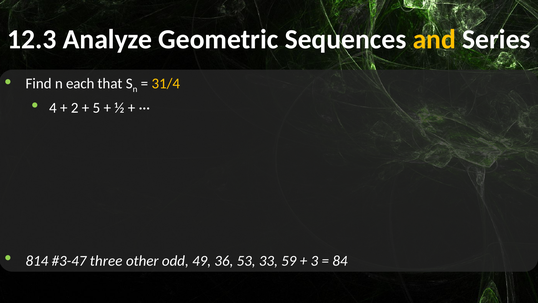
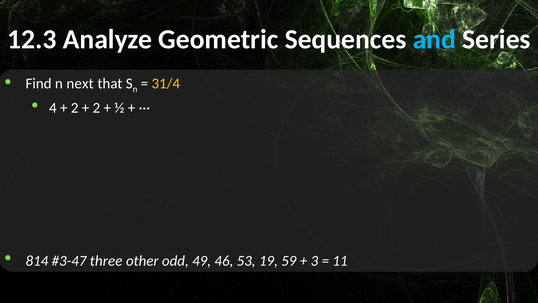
and colour: yellow -> light blue
each: each -> next
5 at (96, 108): 5 -> 2
36: 36 -> 46
33: 33 -> 19
84: 84 -> 11
